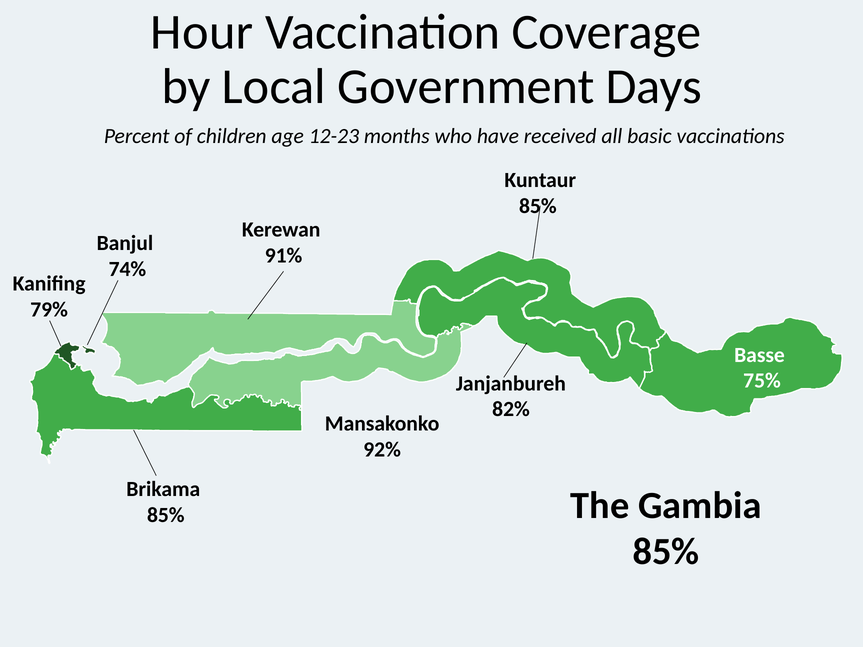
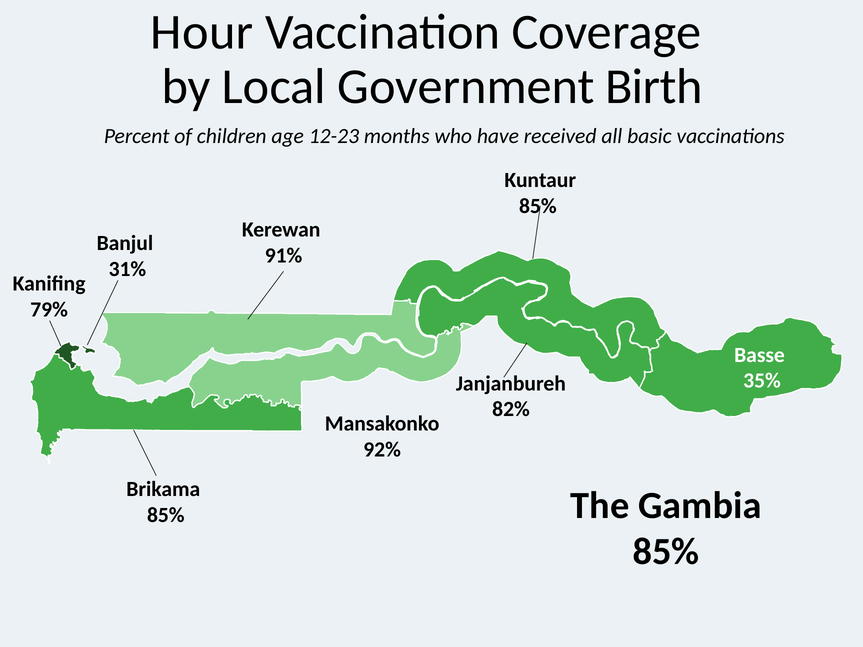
Days: Days -> Birth
74%: 74% -> 31%
75%: 75% -> 35%
